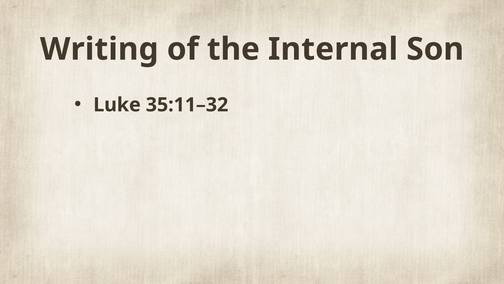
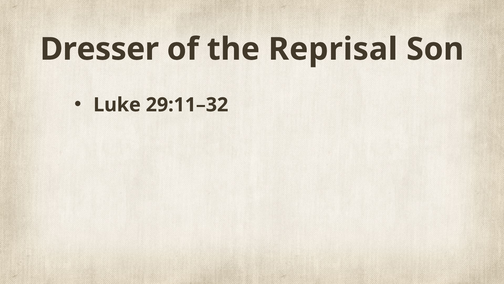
Writing: Writing -> Dresser
Internal: Internal -> Reprisal
35:11–32: 35:11–32 -> 29:11–32
